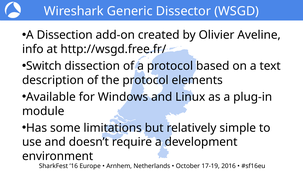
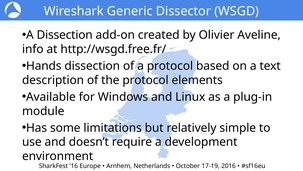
Switch: Switch -> Hands
